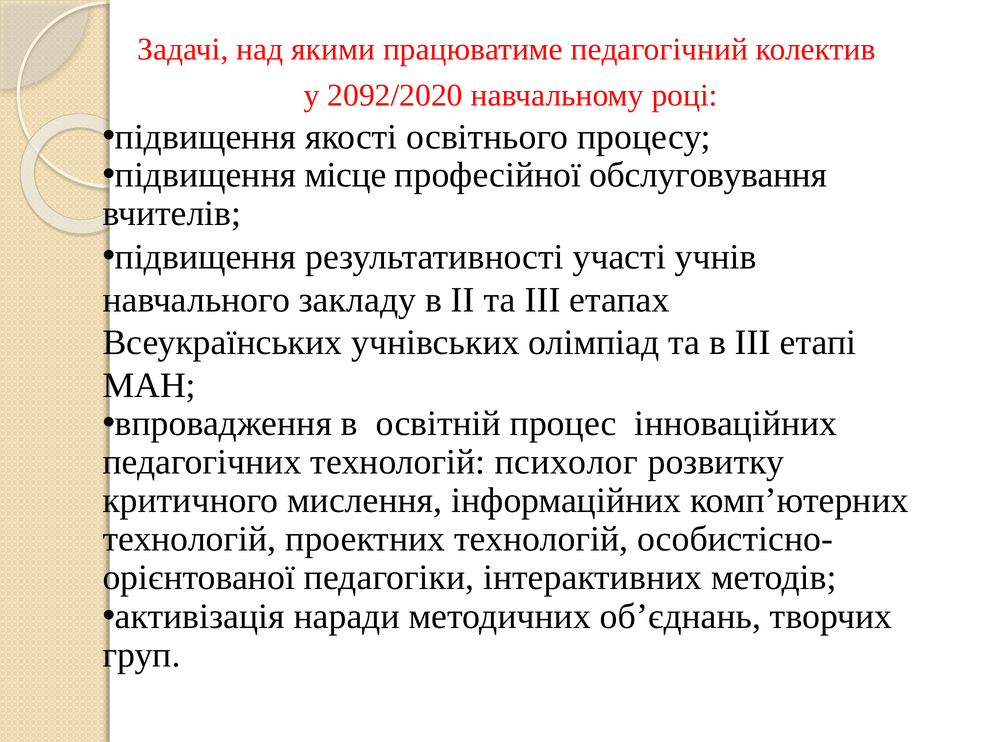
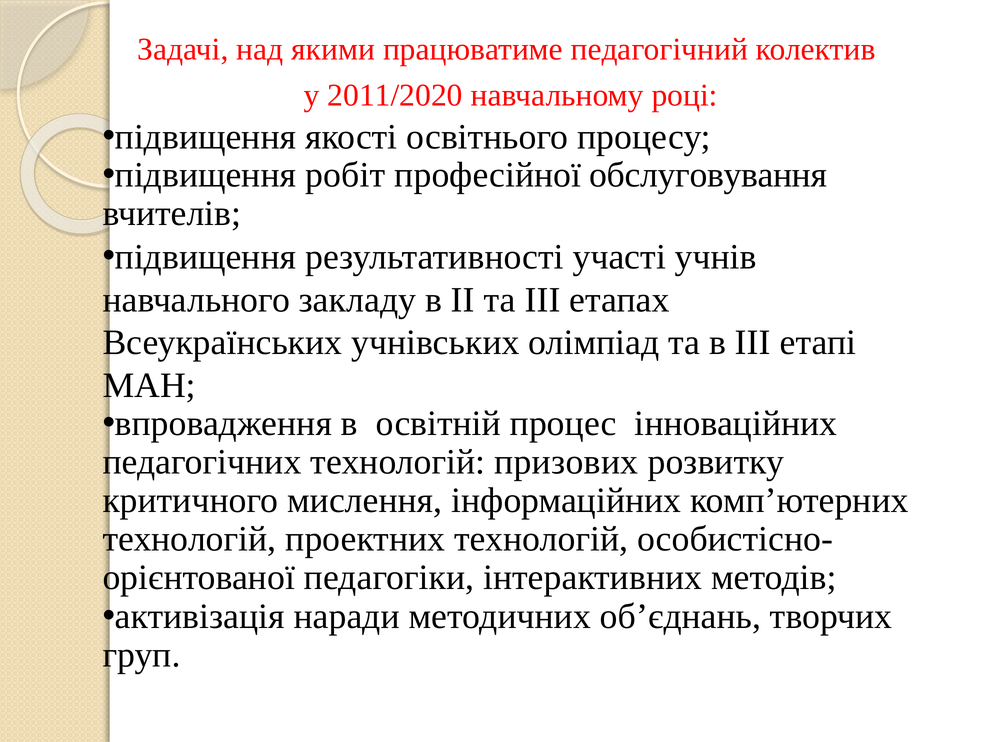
2092/2020: 2092/2020 -> 2011/2020
місце: місце -> робіт
психолог: психолог -> призових
